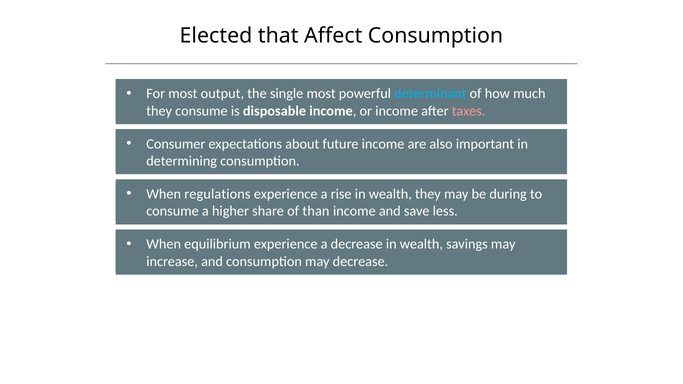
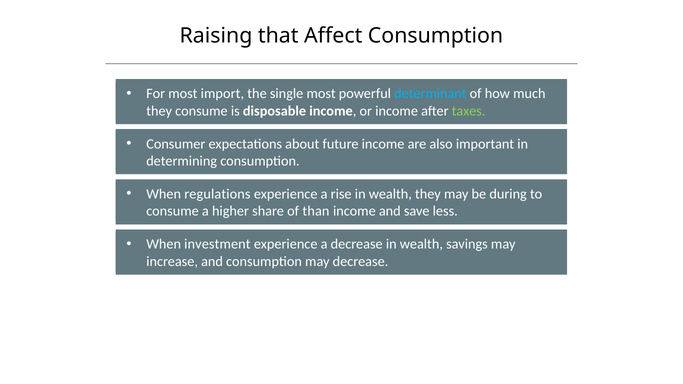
Elected: Elected -> Raising
output: output -> import
taxes colour: pink -> light green
equilibrium: equilibrium -> investment
